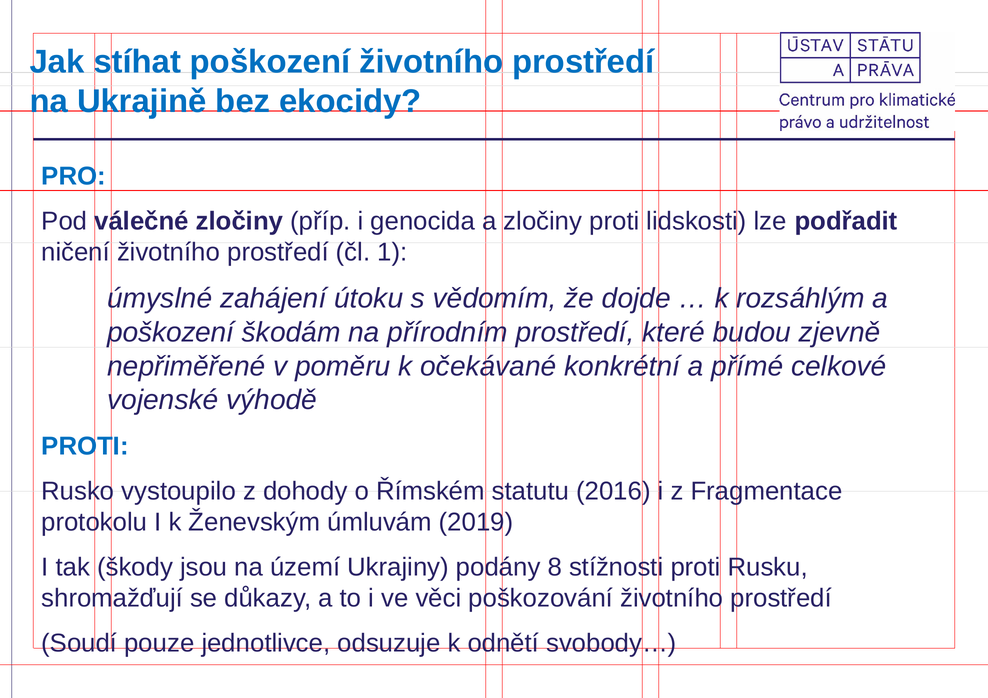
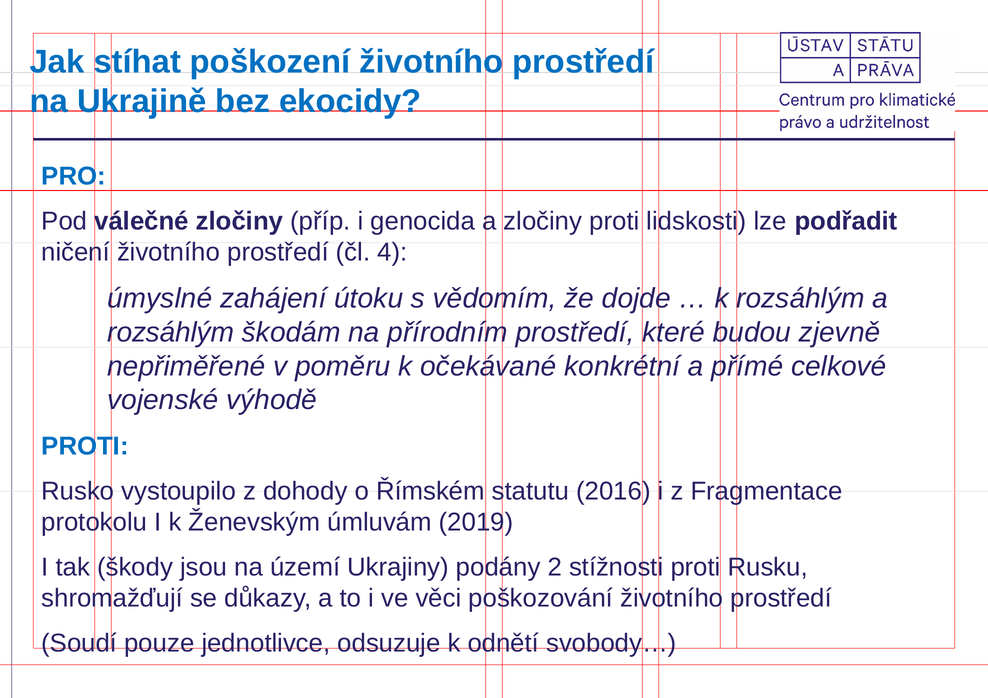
1: 1 -> 4
poškození at (171, 333): poškození -> rozsáhlým
8: 8 -> 2
